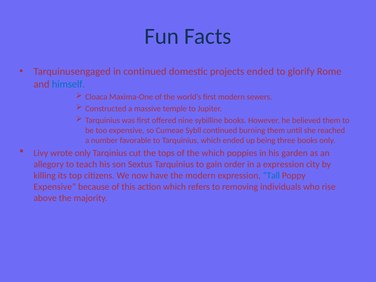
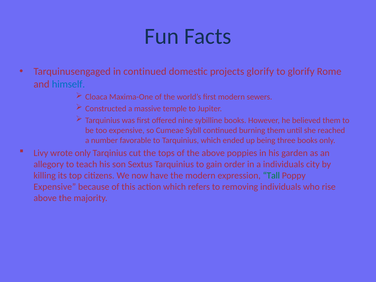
projects ended: ended -> glorify
the which: which -> above
a expression: expression -> individuals
Tall colour: blue -> green
